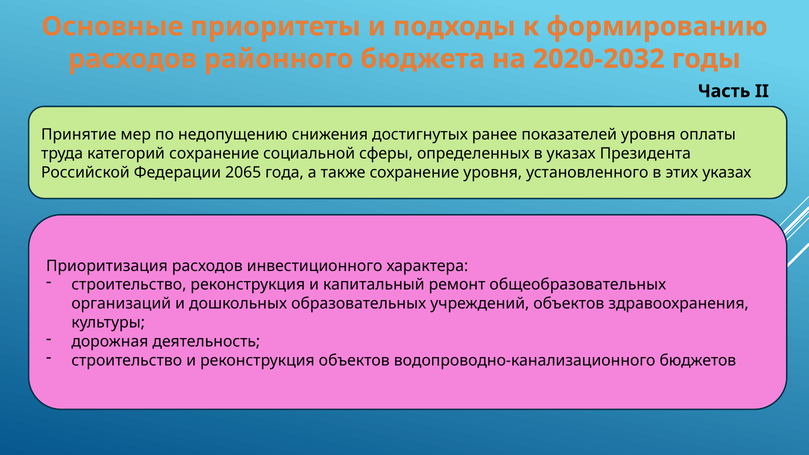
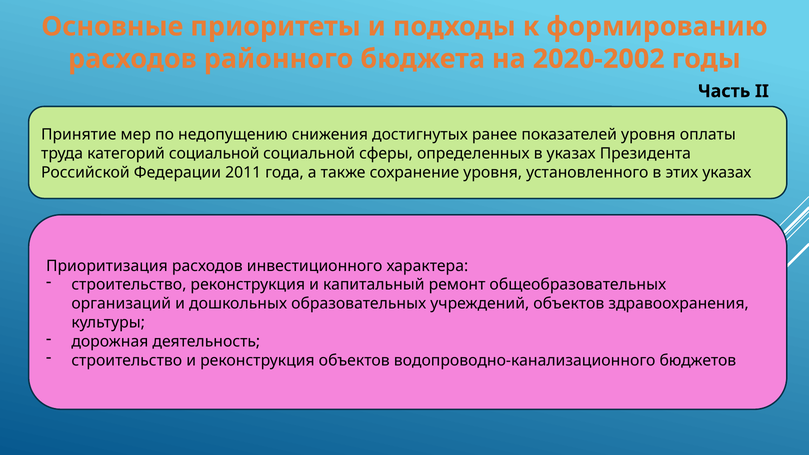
2020-2032: 2020-2032 -> 2020-2002
категорий сохранение: сохранение -> социальной
2065: 2065 -> 2011
